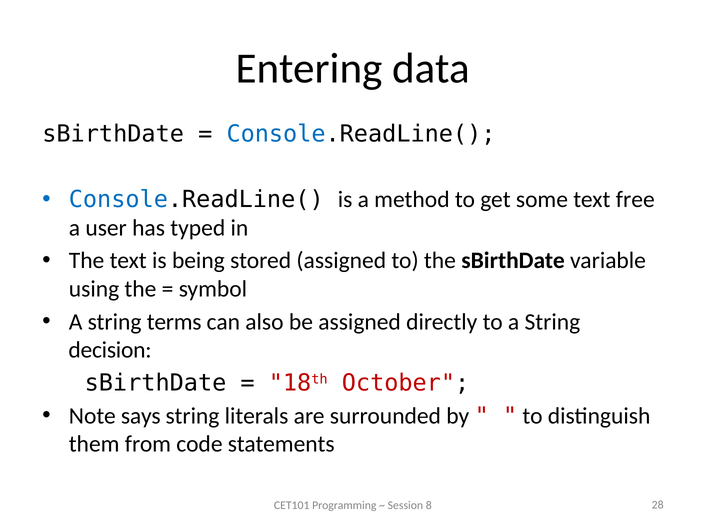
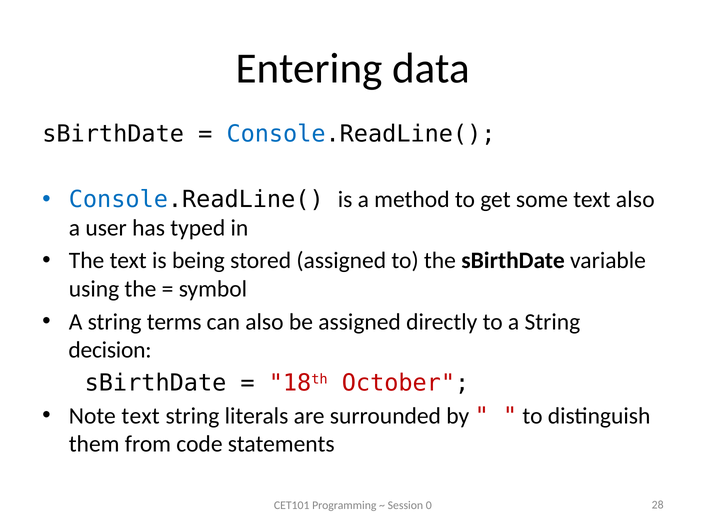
text free: free -> also
Note says: says -> text
8: 8 -> 0
